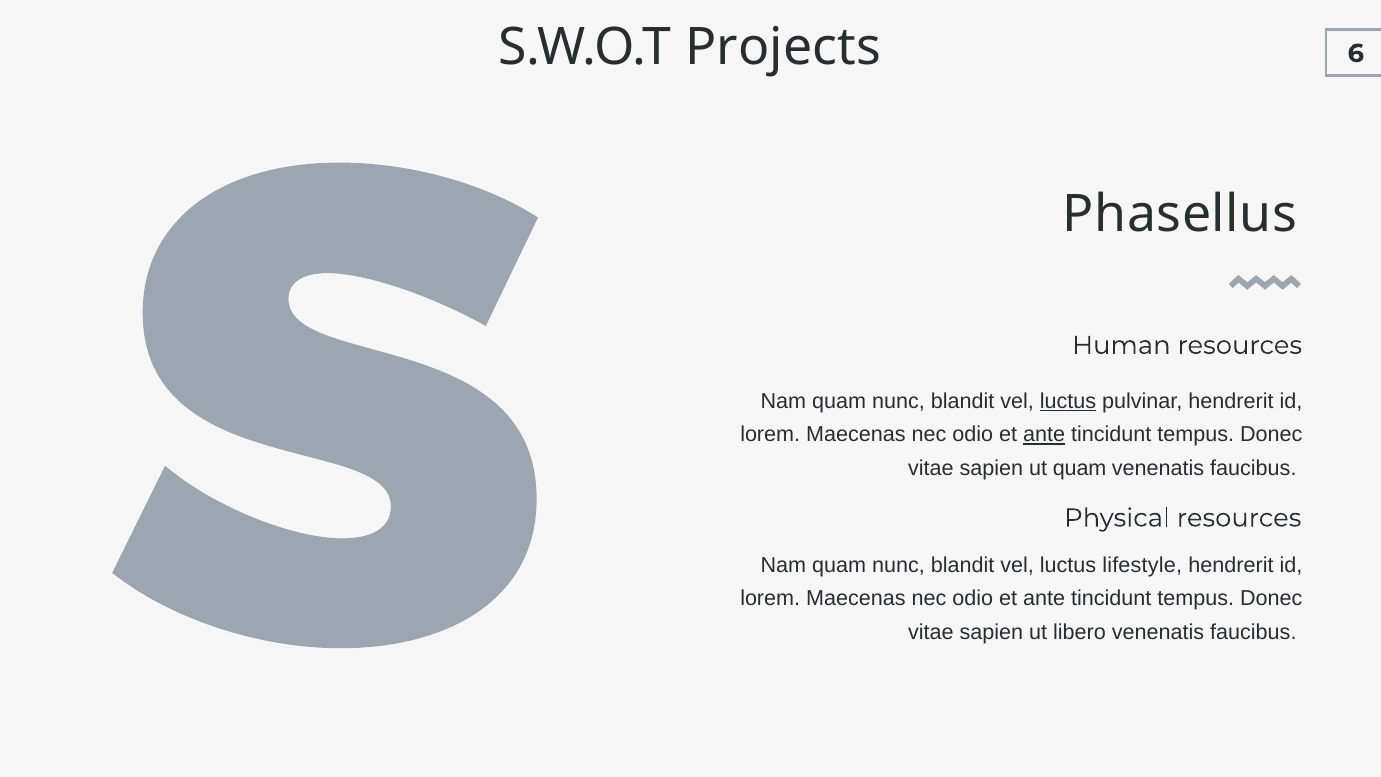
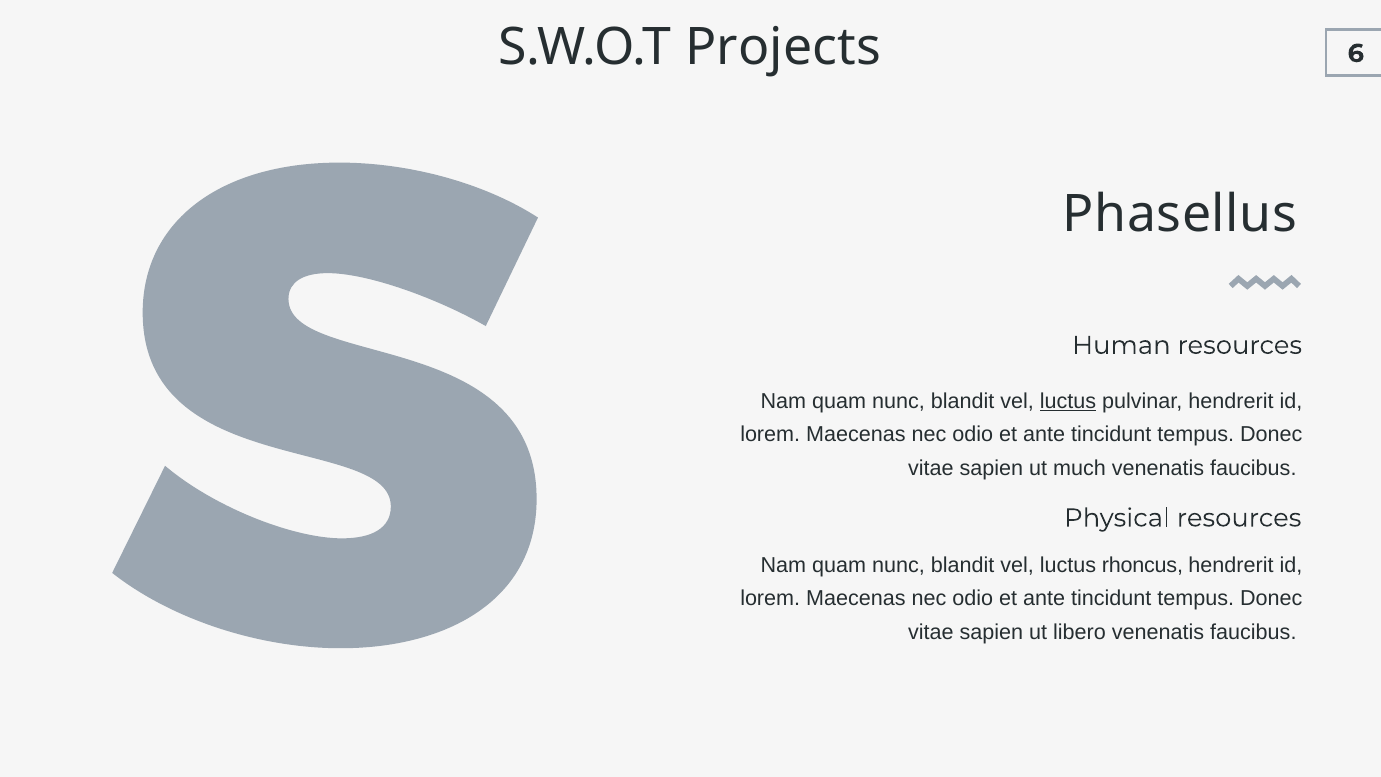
ante at (1044, 435) underline: present -> none
ut quam: quam -> much
lifestyle: lifestyle -> rhoncus
